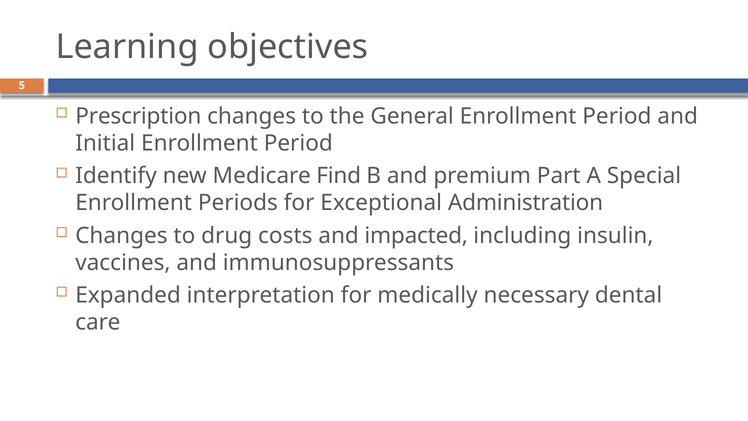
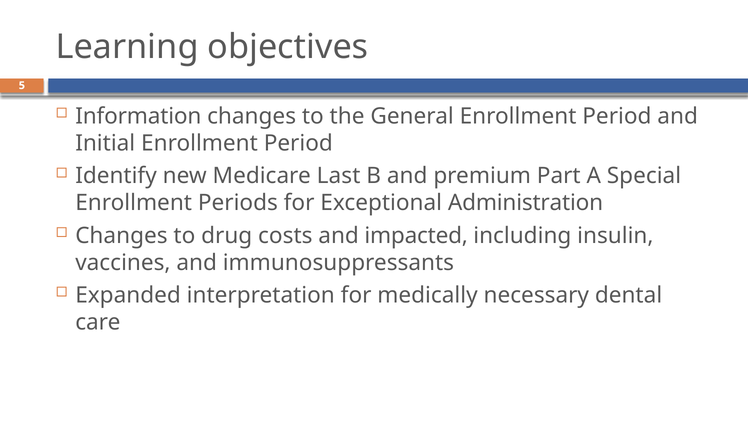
Prescription: Prescription -> Information
Find: Find -> Last
